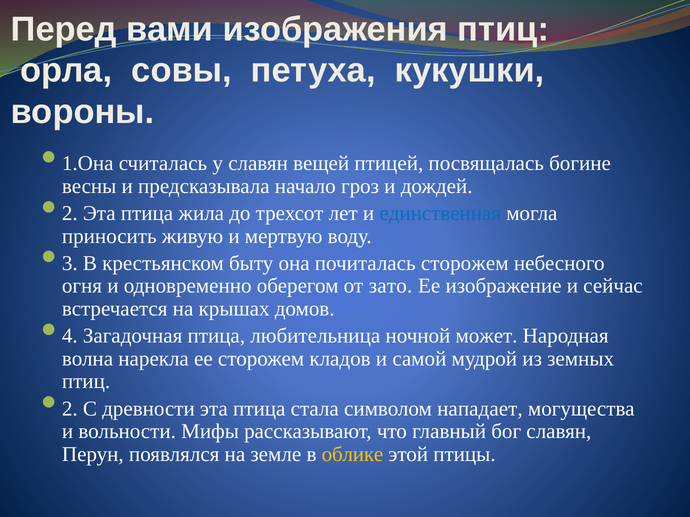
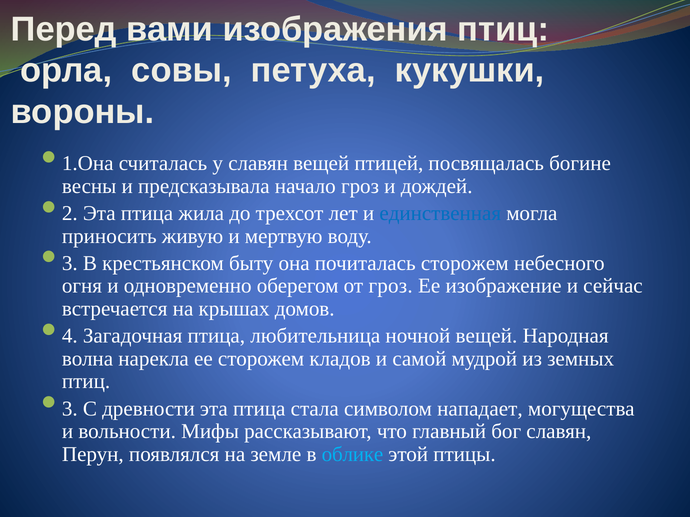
от зато: зато -> гроз
ночной может: может -> вещей
2 at (70, 409): 2 -> 3
облике colour: yellow -> light blue
